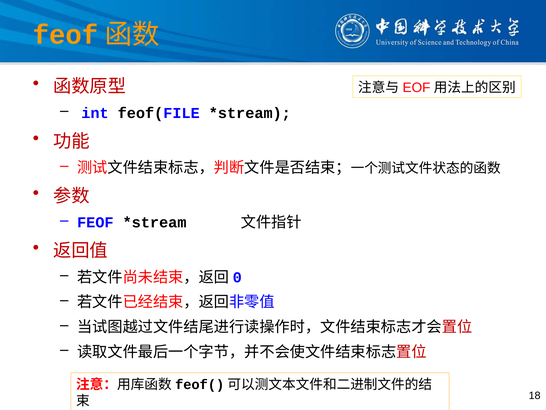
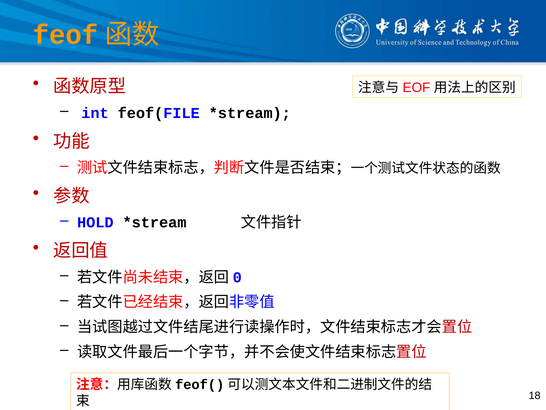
FEOF: FEOF -> HOLD
